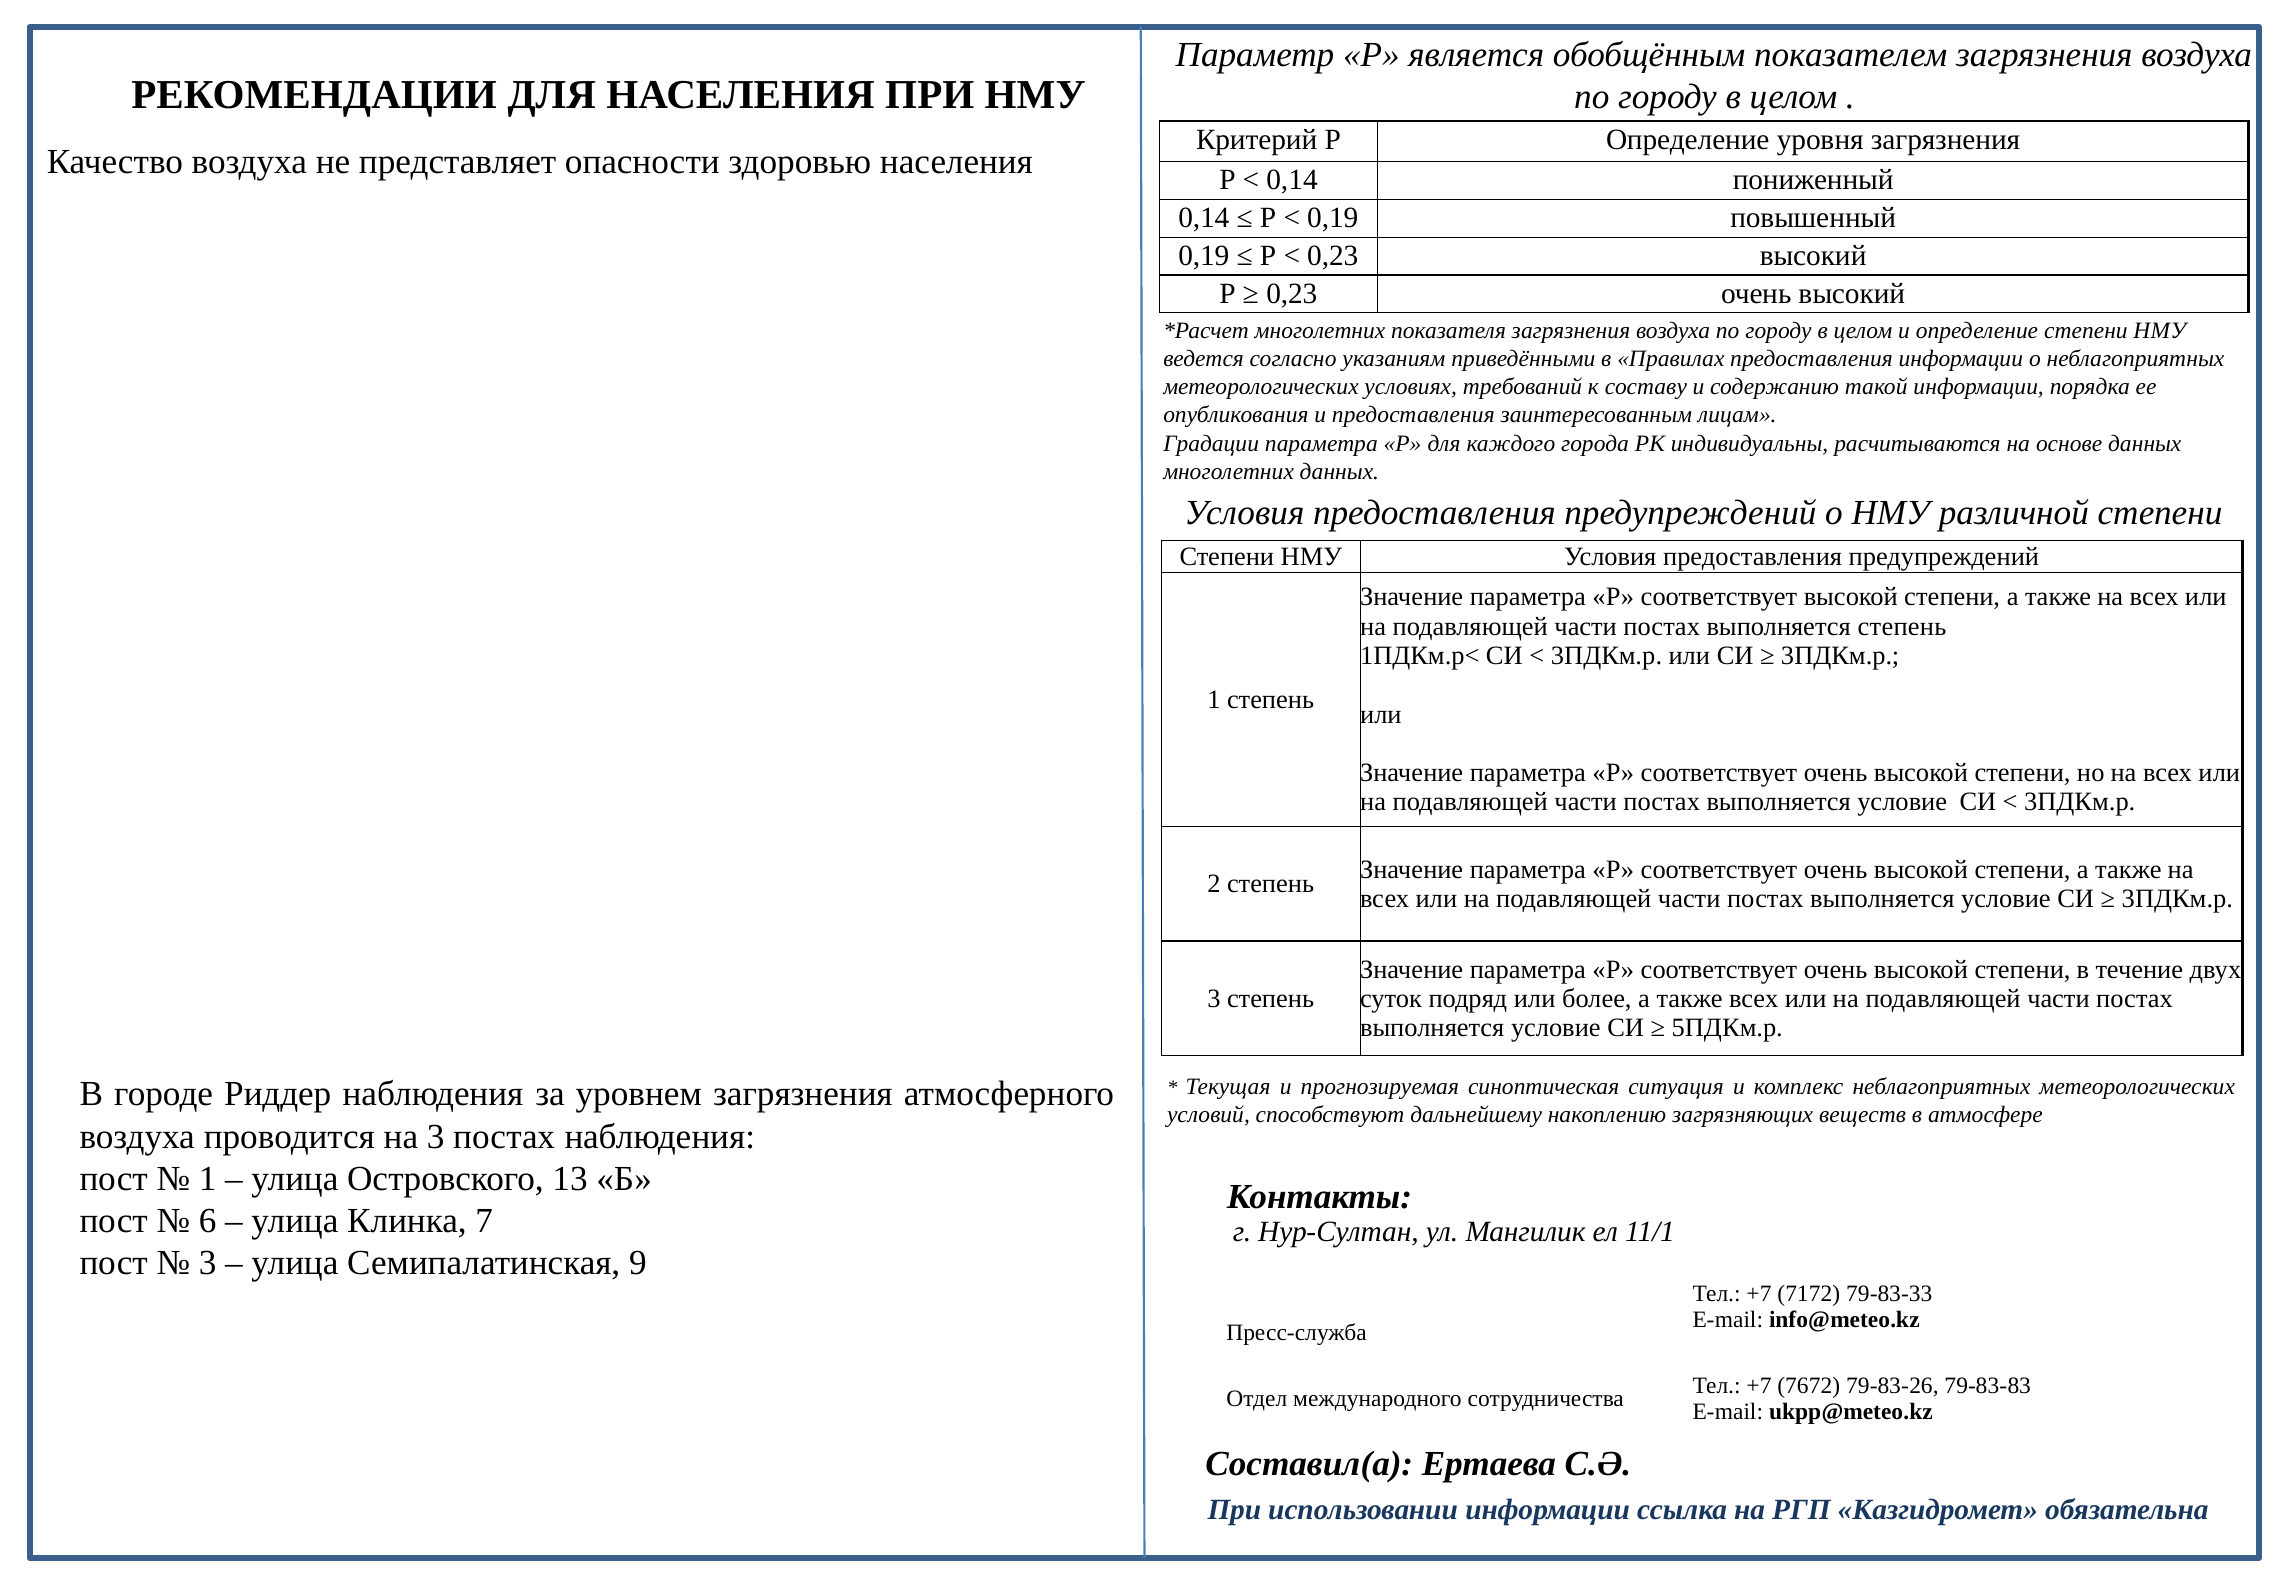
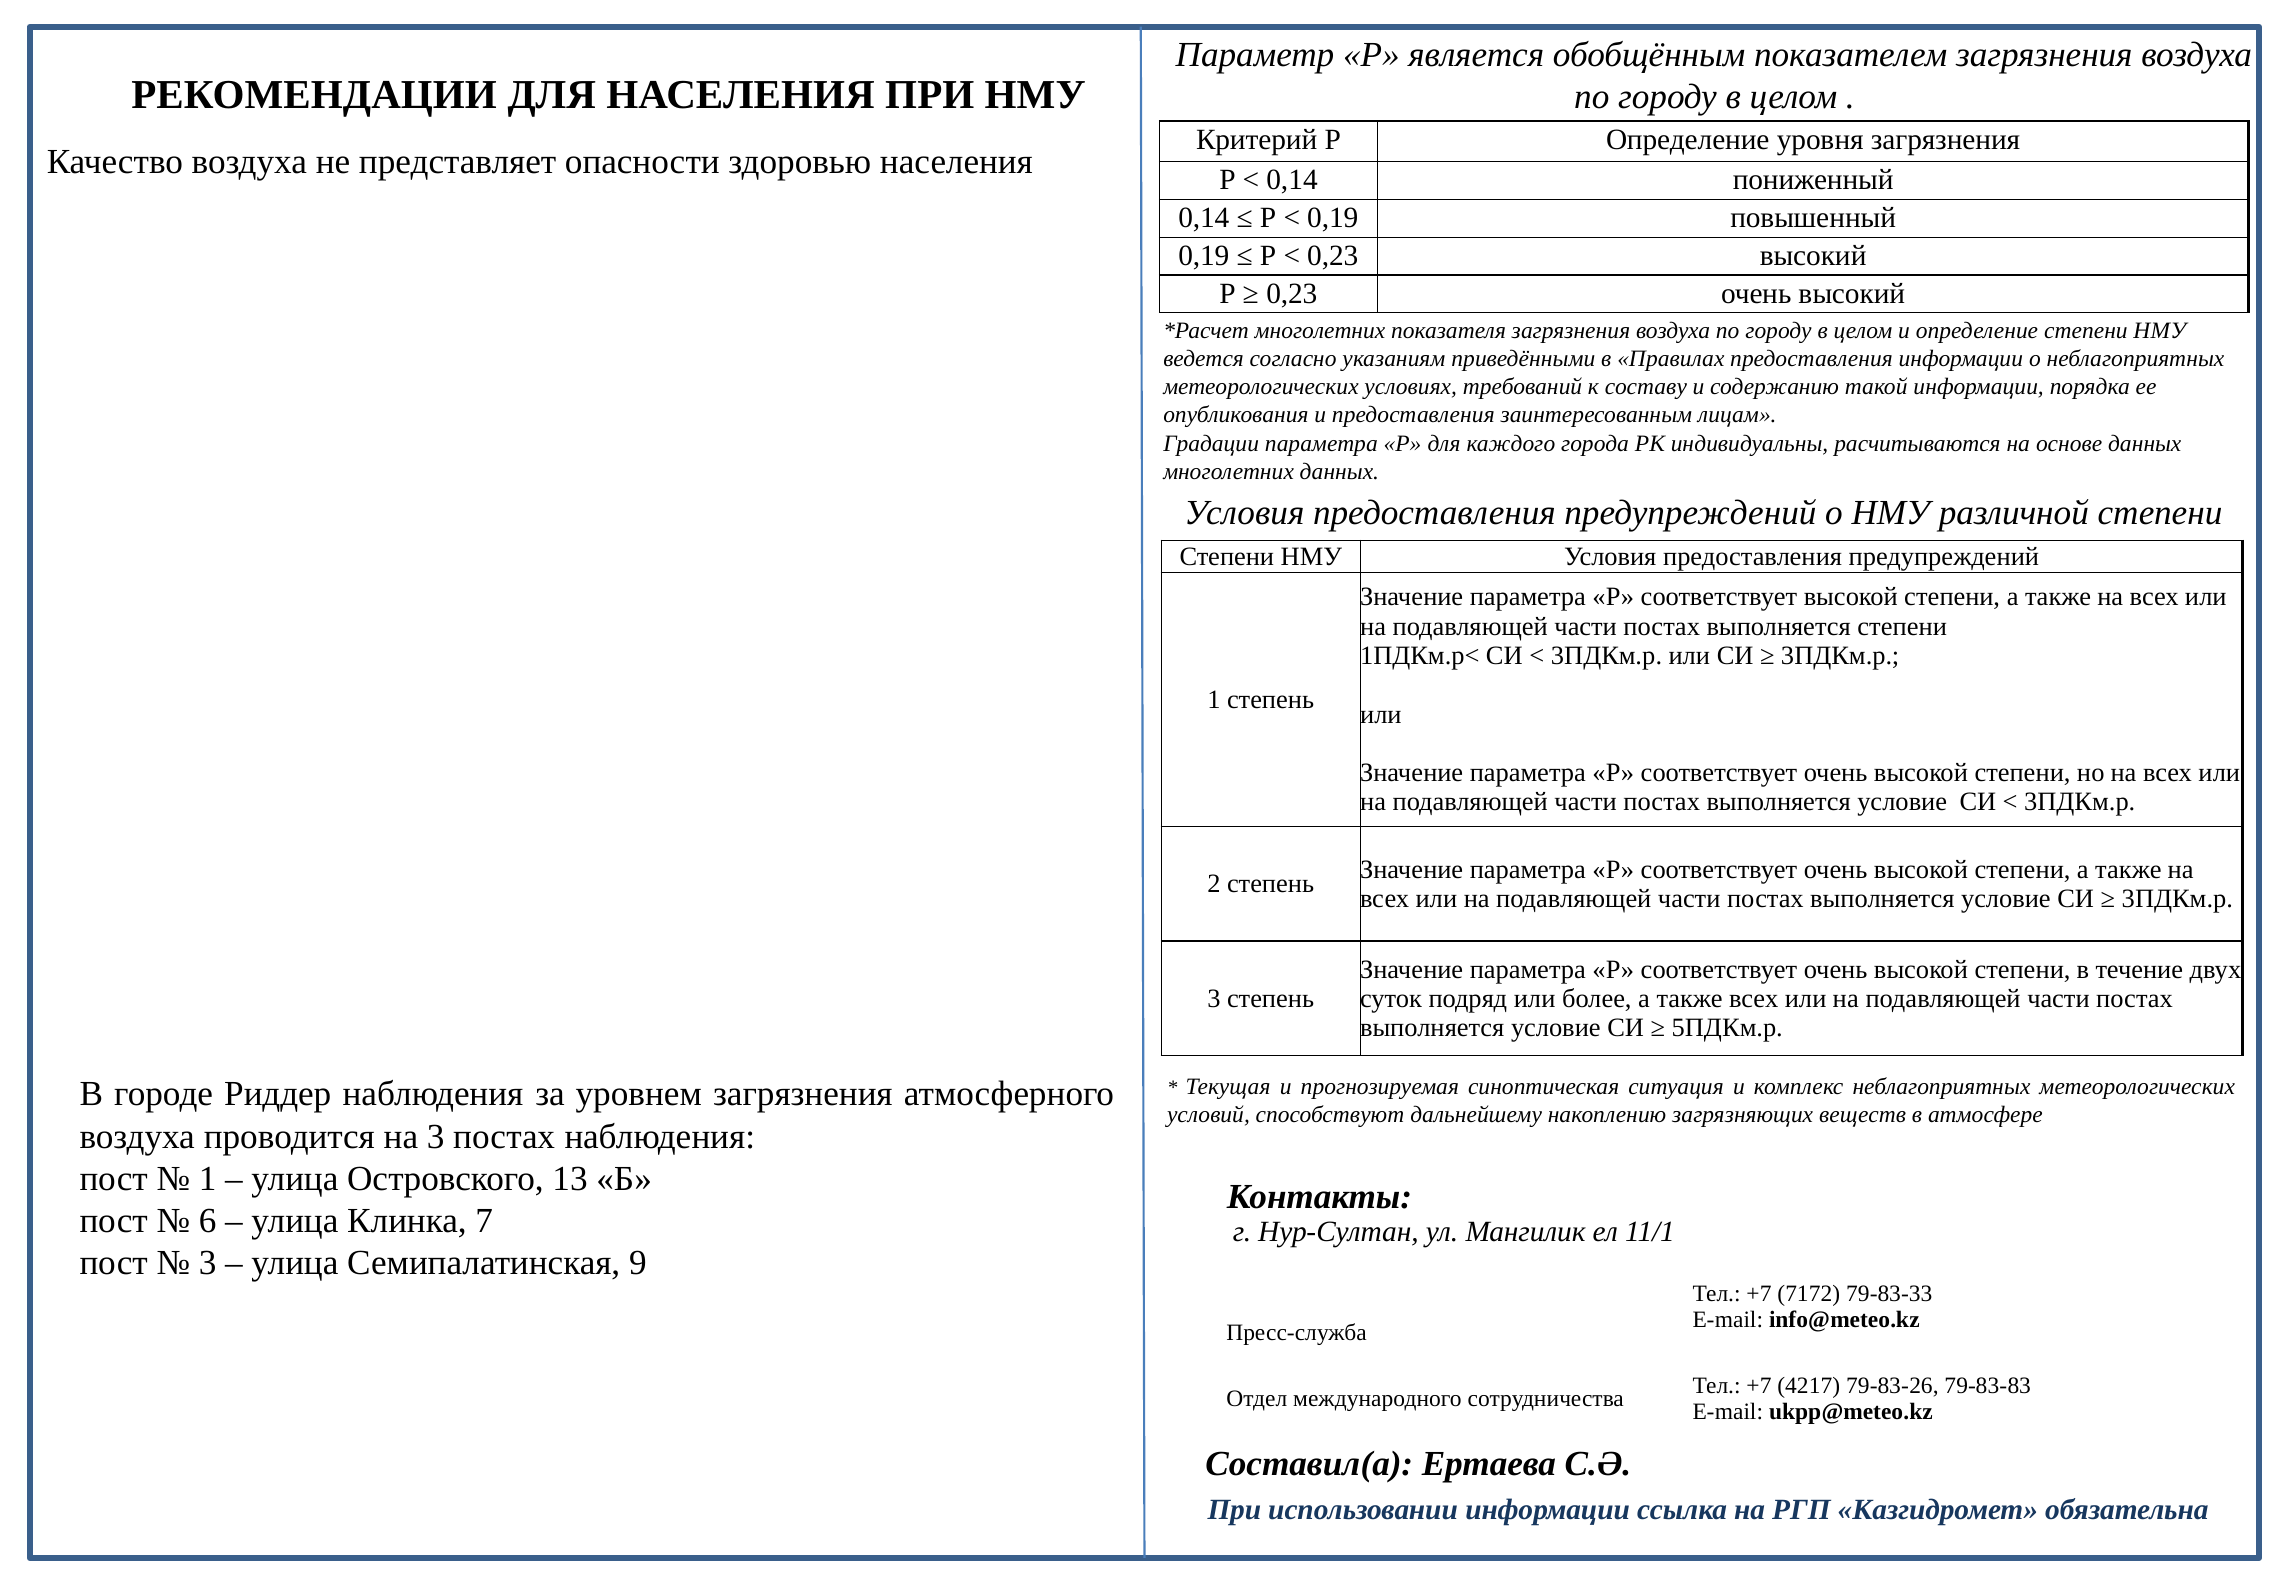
выполняется степень: степень -> степени
7672: 7672 -> 4217
